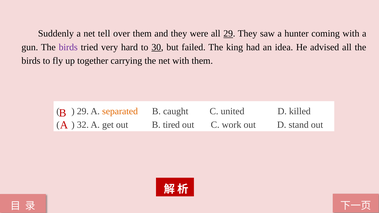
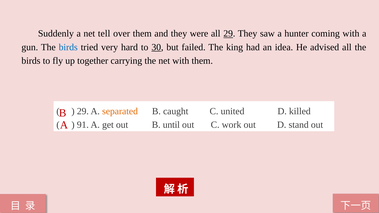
birds at (68, 47) colour: purple -> blue
32: 32 -> 91
tired: tired -> until
